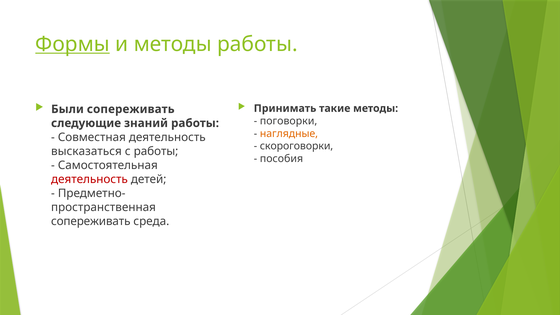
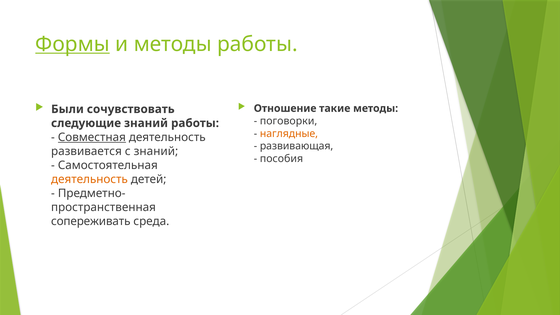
Принимать: Принимать -> Отношение
Были сопереживать: сопереживать -> сочувствовать
Совместная underline: none -> present
скороговорки: скороговорки -> развивающая
высказаться: высказаться -> развивается
с работы: работы -> знаний
деятельность at (89, 179) colour: red -> orange
